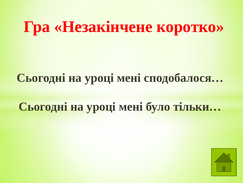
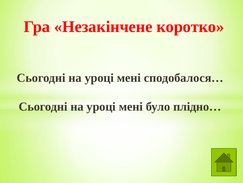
тільки…: тільки… -> плідно…
